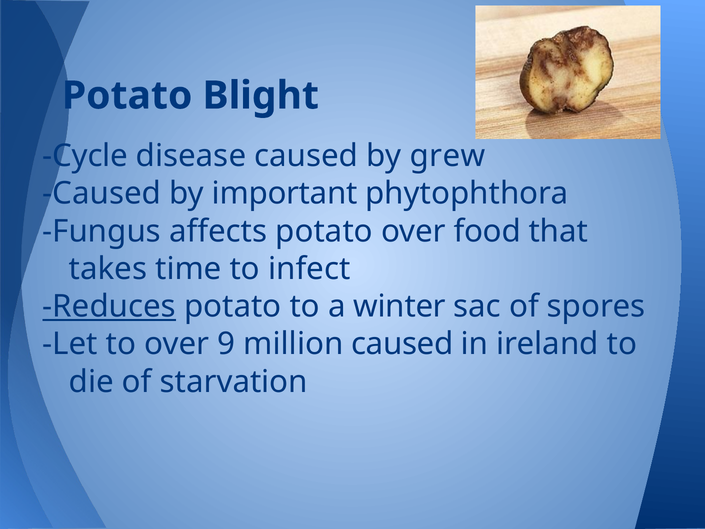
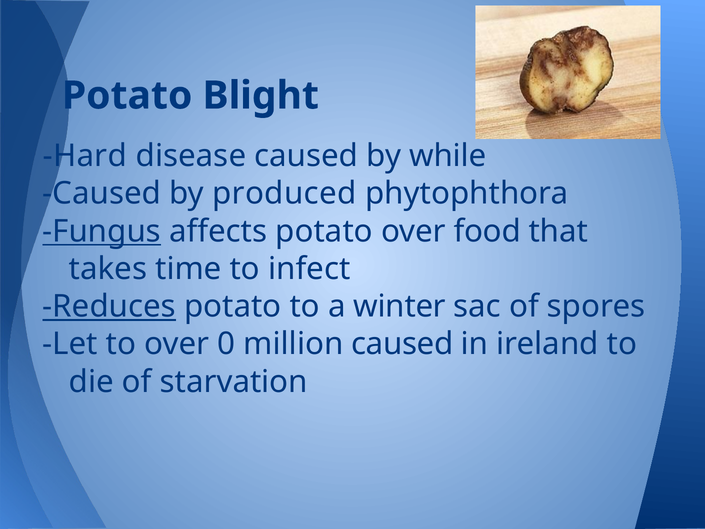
Cycle: Cycle -> Hard
grew: grew -> while
important: important -> produced
Fungus underline: none -> present
9: 9 -> 0
